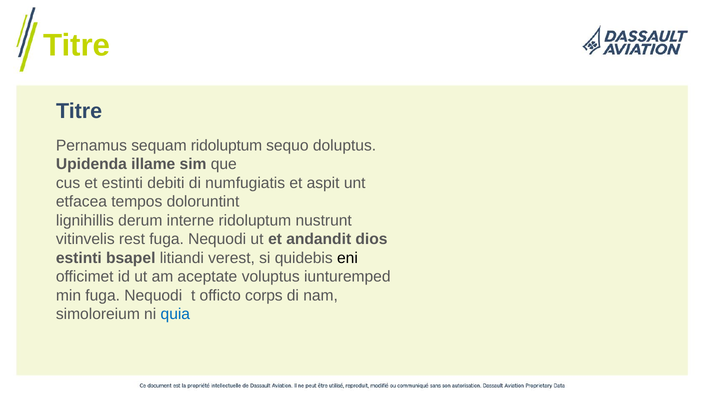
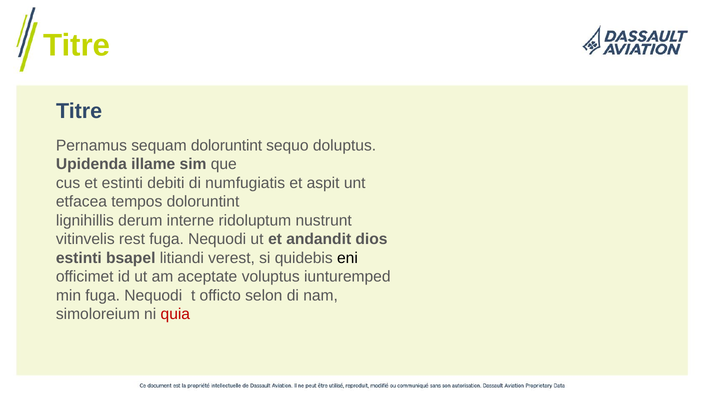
sequam ridoluptum: ridoluptum -> doloruntint
corps: corps -> selon
quia colour: blue -> red
